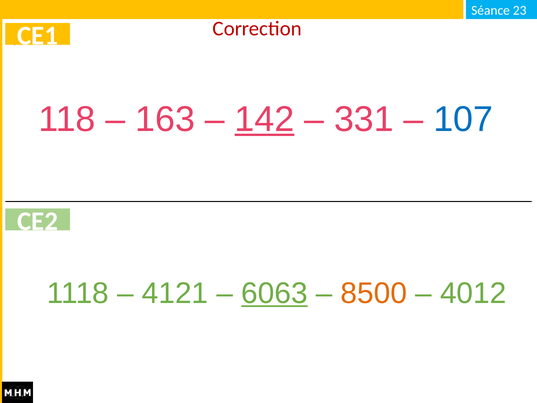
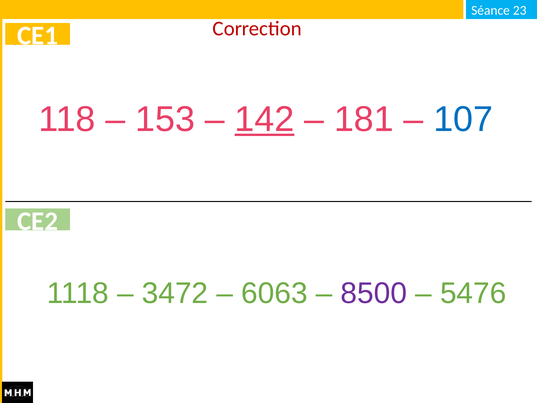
163: 163 -> 153
331: 331 -> 181
4121: 4121 -> 3472
6063 underline: present -> none
8500 colour: orange -> purple
4012: 4012 -> 5476
